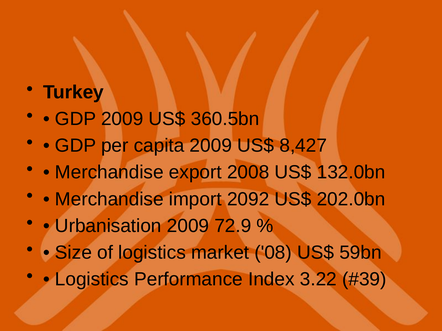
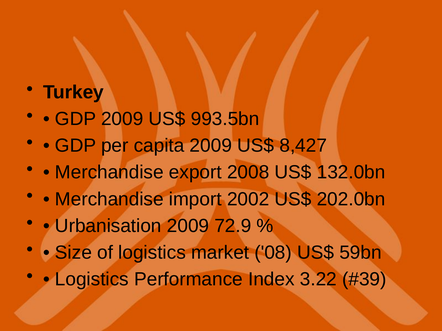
360.5bn: 360.5bn -> 993.5bn
2092: 2092 -> 2002
